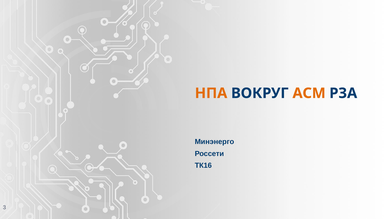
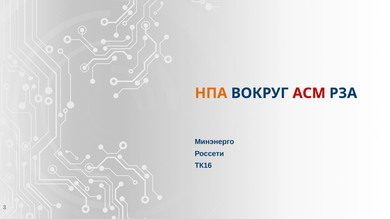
АСМ colour: orange -> red
